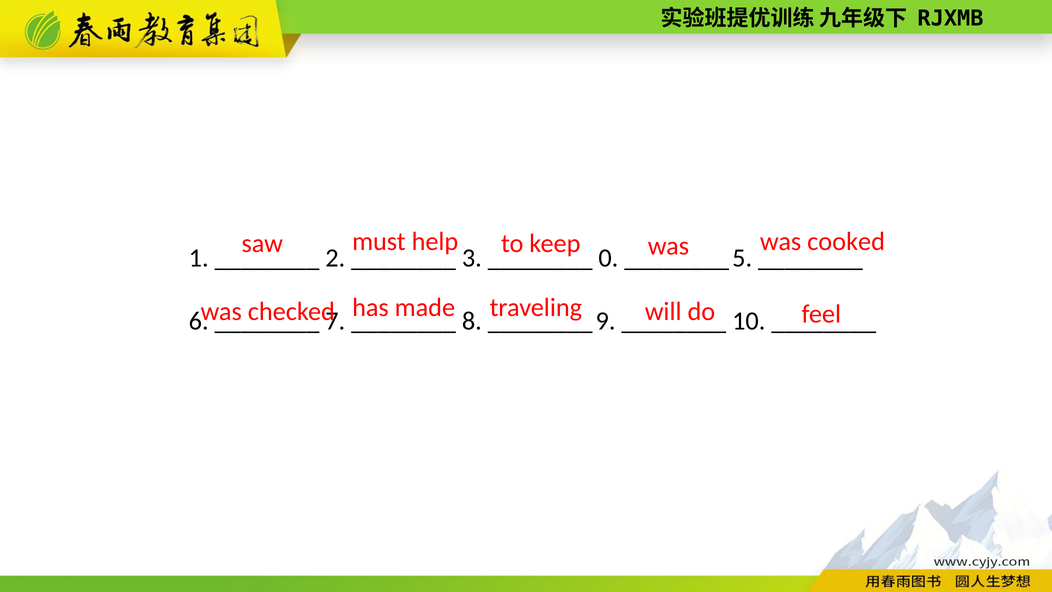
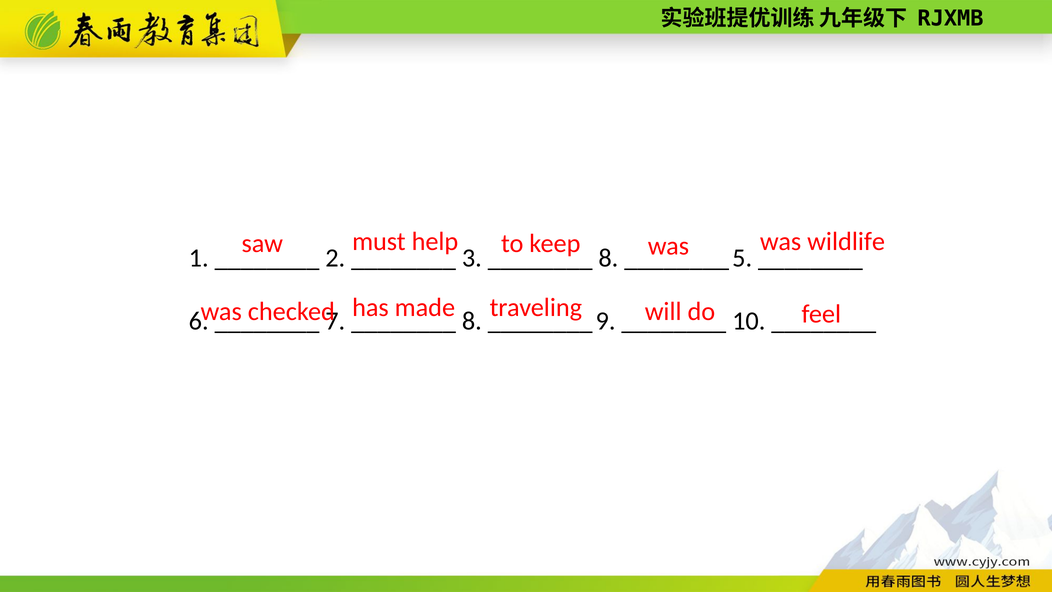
cooked: cooked -> wildlife
0 at (608, 258): 0 -> 8
